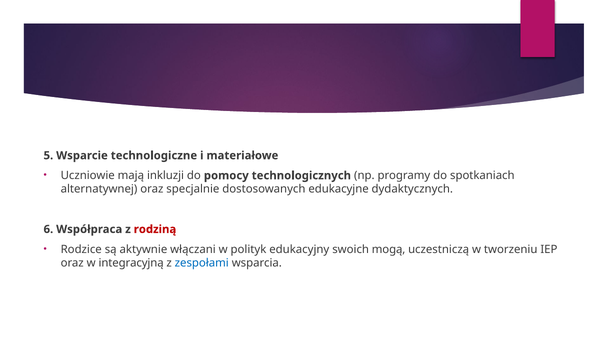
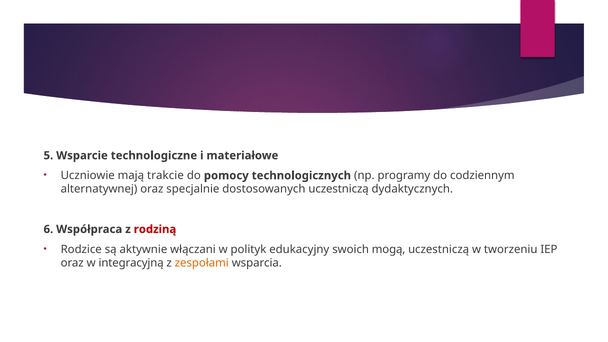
inkluzji: inkluzji -> trakcie
spotkaniach: spotkaniach -> codziennym
dostosowanych edukacyjne: edukacyjne -> uczestniczą
zespołami colour: blue -> orange
